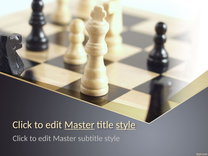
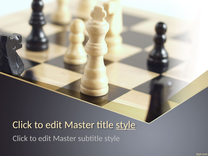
Master at (79, 125) underline: present -> none
